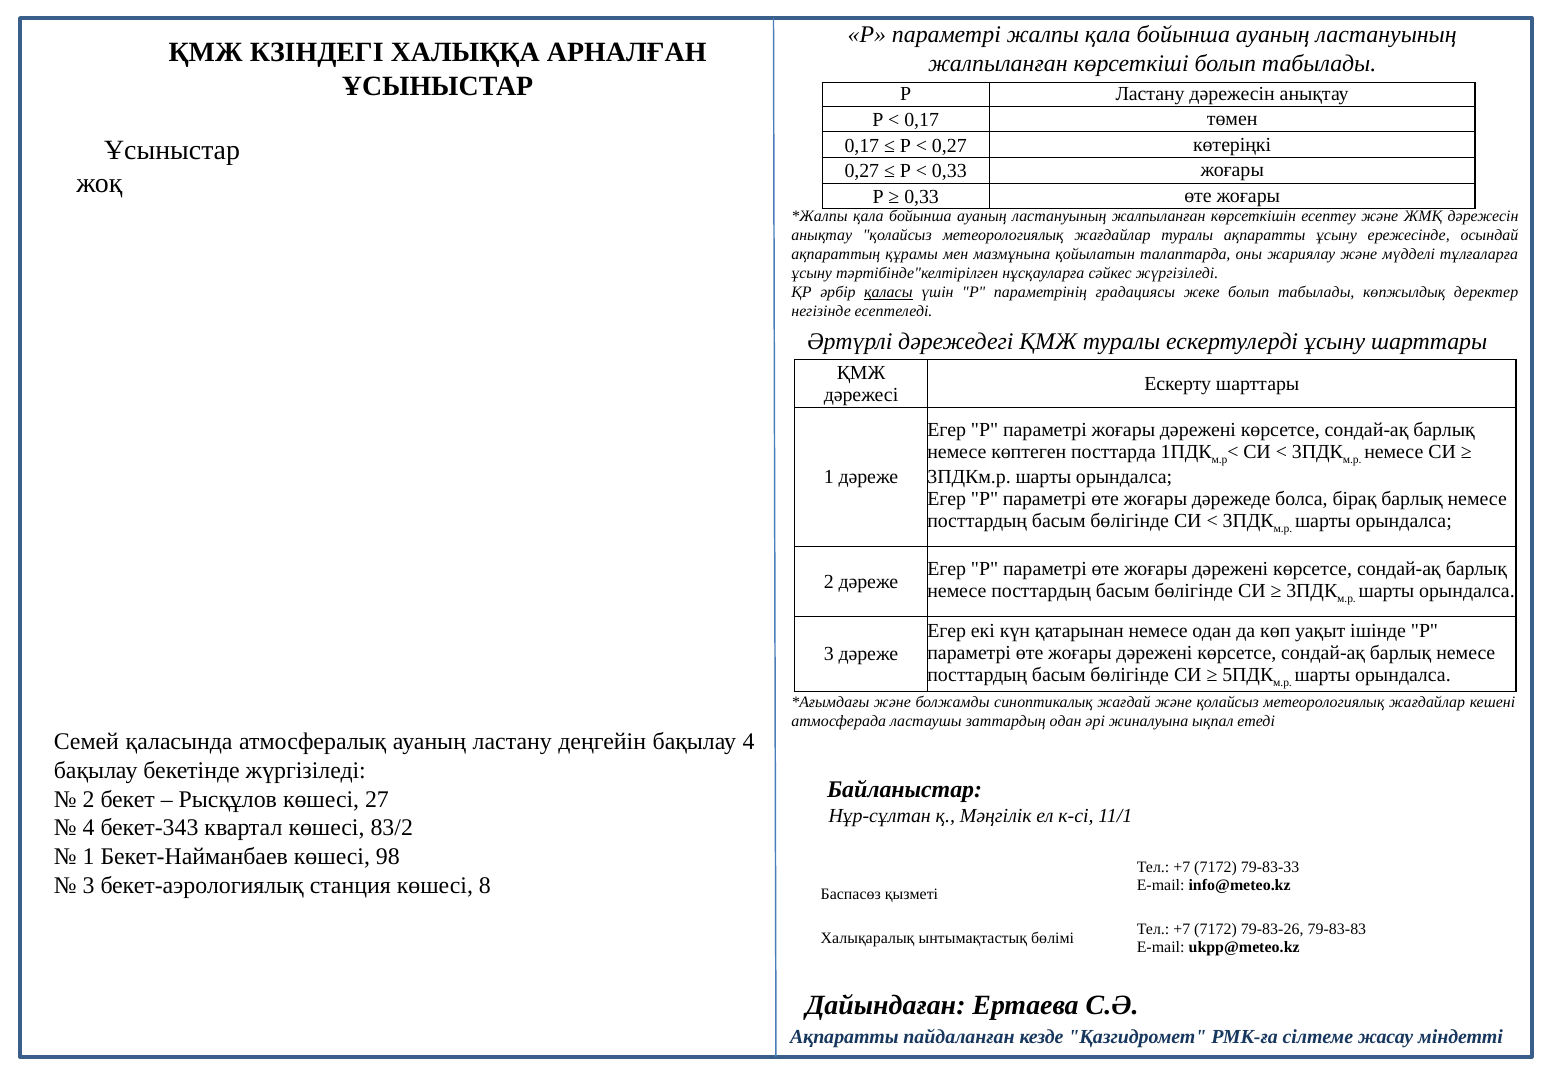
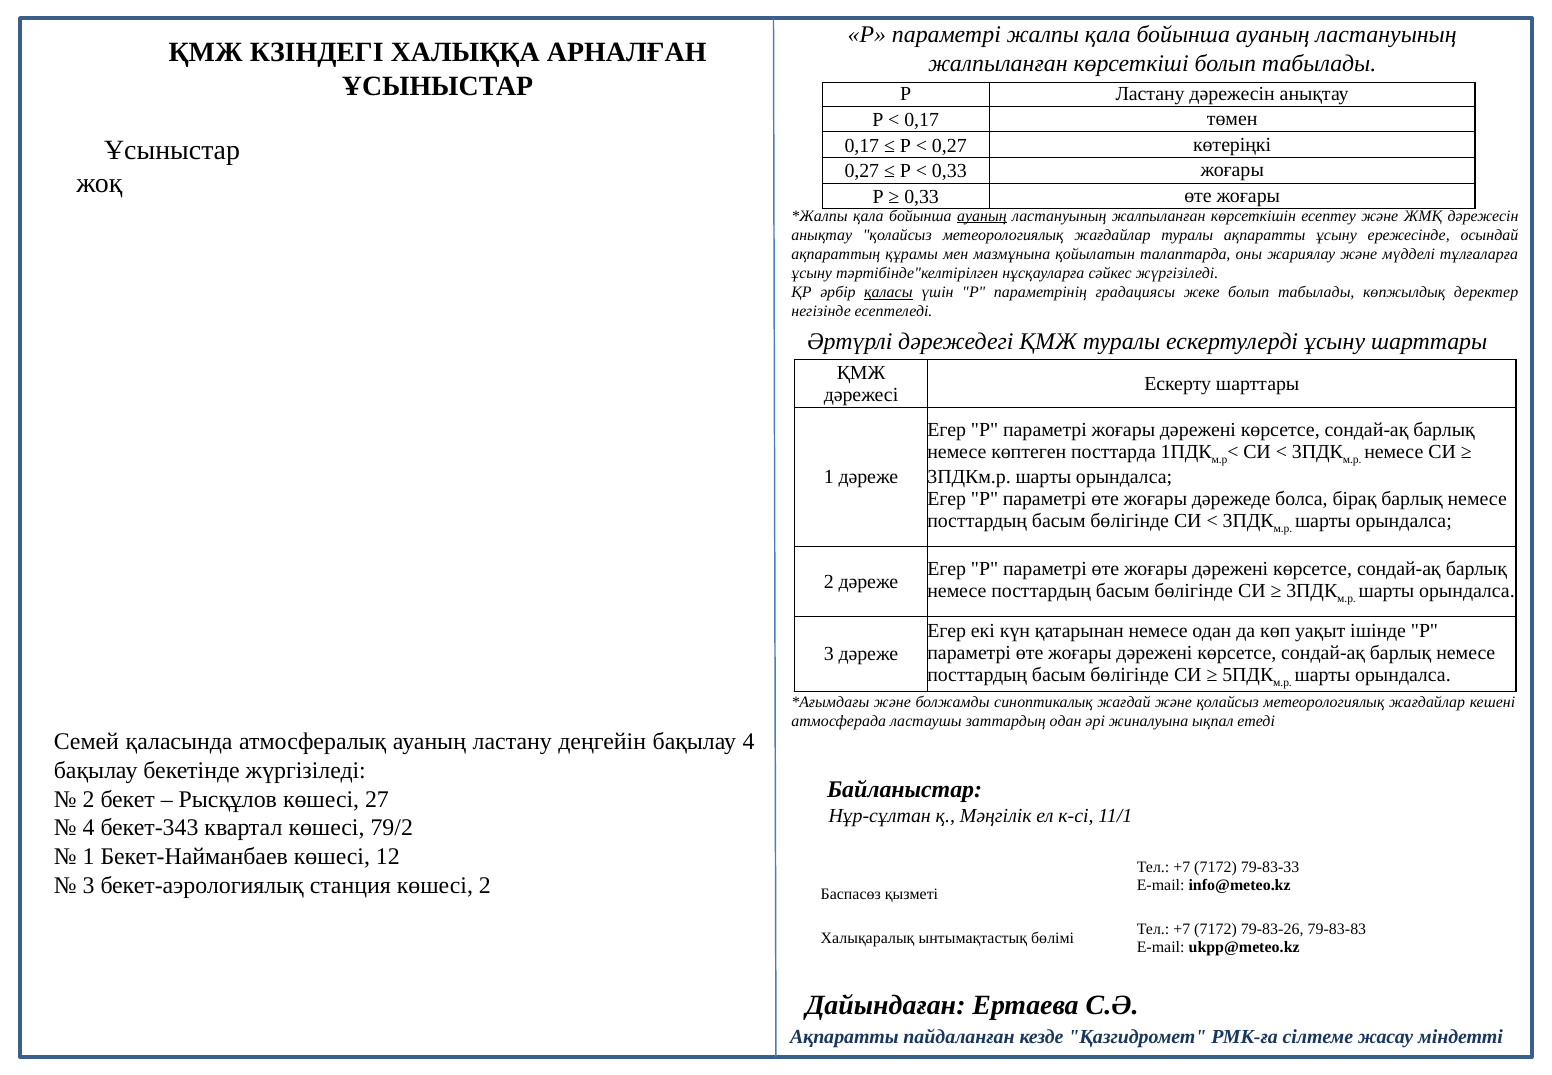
ауаның at (982, 216) underline: none -> present
83/2: 83/2 -> 79/2
98: 98 -> 12
көшесі 8: 8 -> 2
